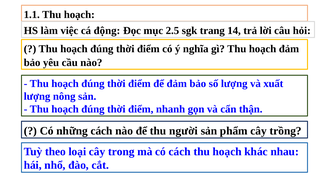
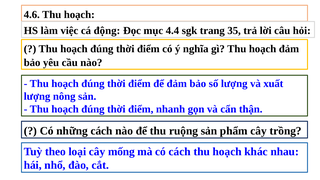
1.1: 1.1 -> 4.6
2.5: 2.5 -> 4.4
14: 14 -> 35
người: người -> ruộng
trong: trong -> mống
